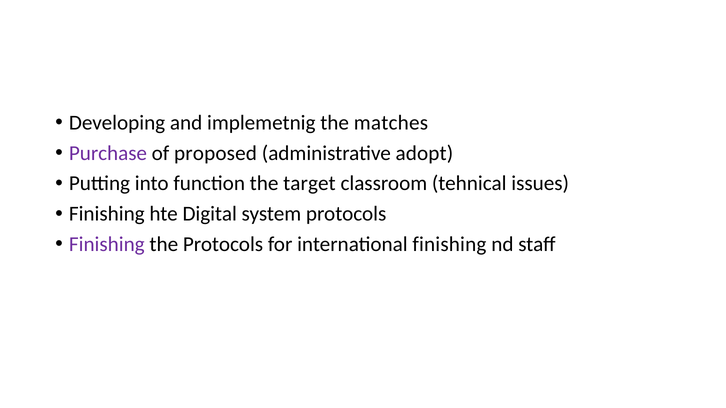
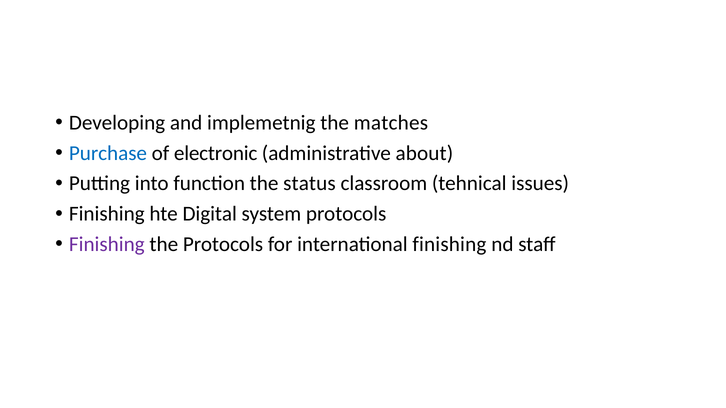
Purchase colour: purple -> blue
proposed: proposed -> electronic
adopt: adopt -> about
target: target -> status
